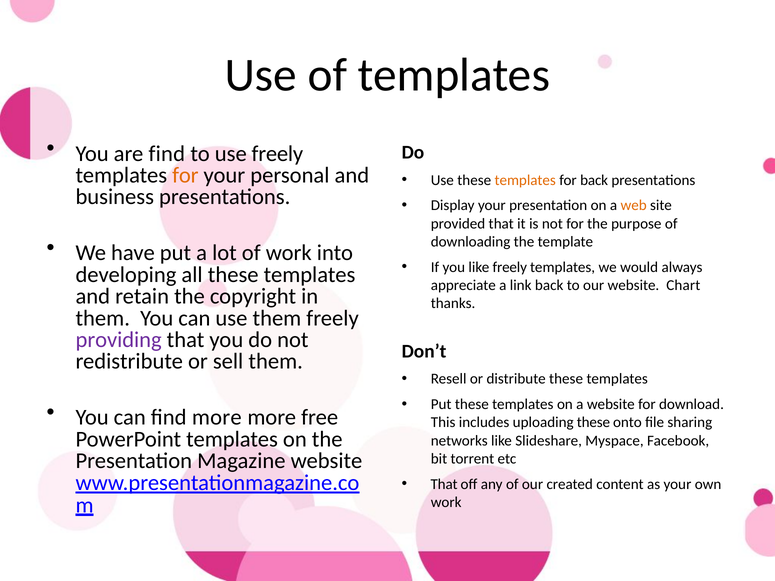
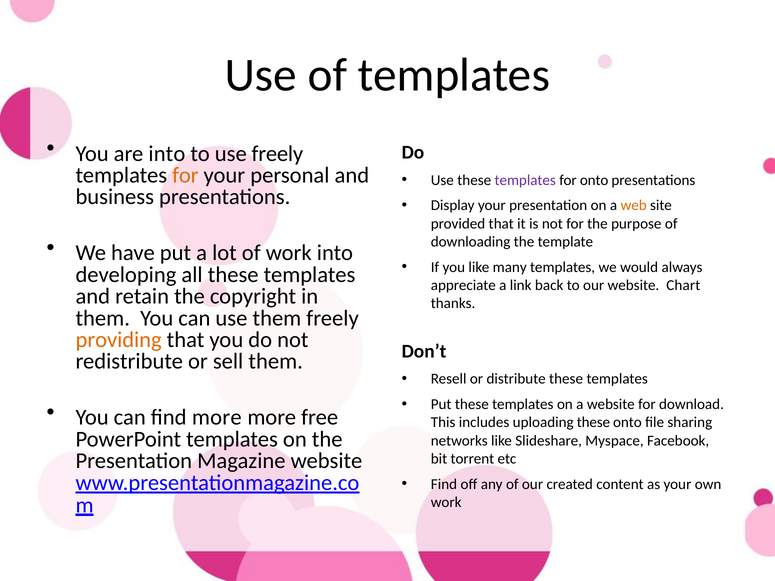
are find: find -> into
templates at (525, 180) colour: orange -> purple
for back: back -> onto
like freely: freely -> many
providing colour: purple -> orange
That at (444, 484): That -> Find
